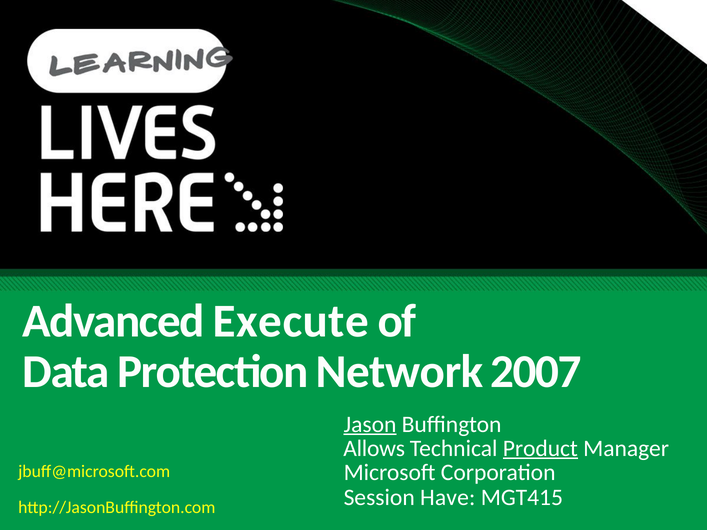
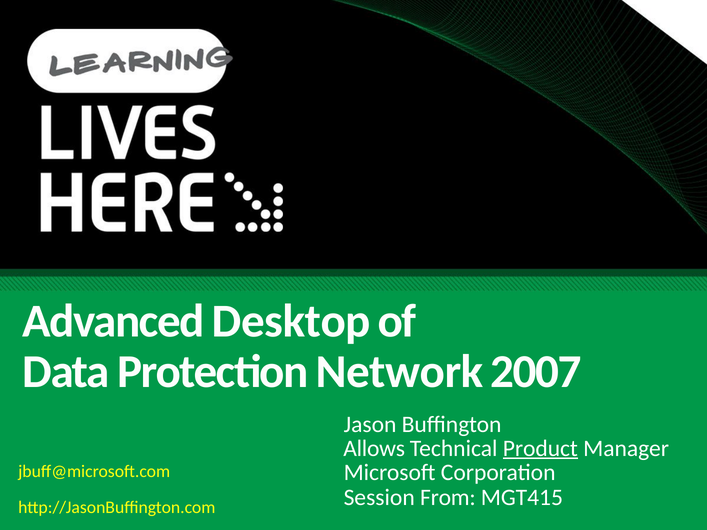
Execute: Execute -> Desktop
Jason underline: present -> none
Have: Have -> From
